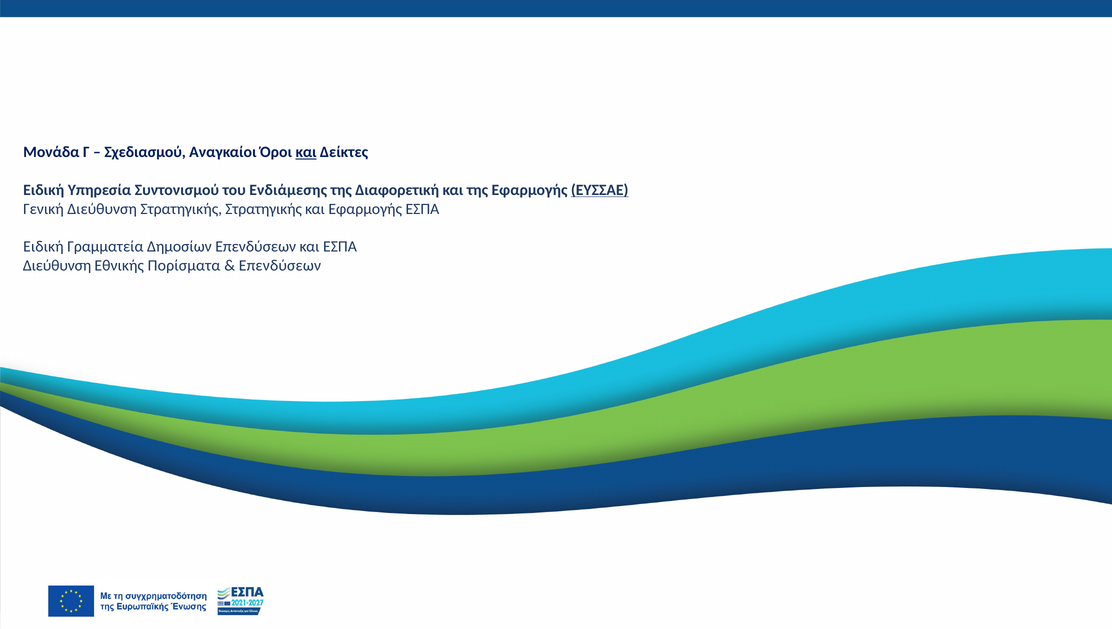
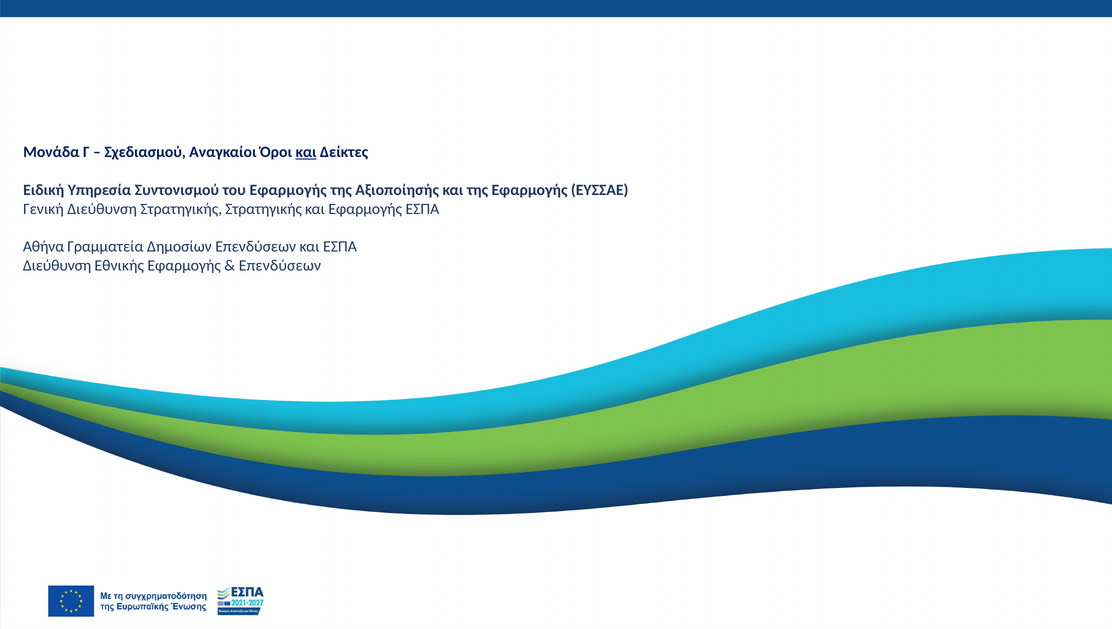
του Ενδιάμεσης: Ενδιάμεσης -> Εφαρμογής
Διαφορετική: Διαφορετική -> Αξιοποίησής
ΕΥΣΣΑΕ underline: present -> none
Ειδική at (43, 247): Ειδική -> Αθήνα
Εθνικής Πορίσματα: Πορίσματα -> Εφαρμογής
